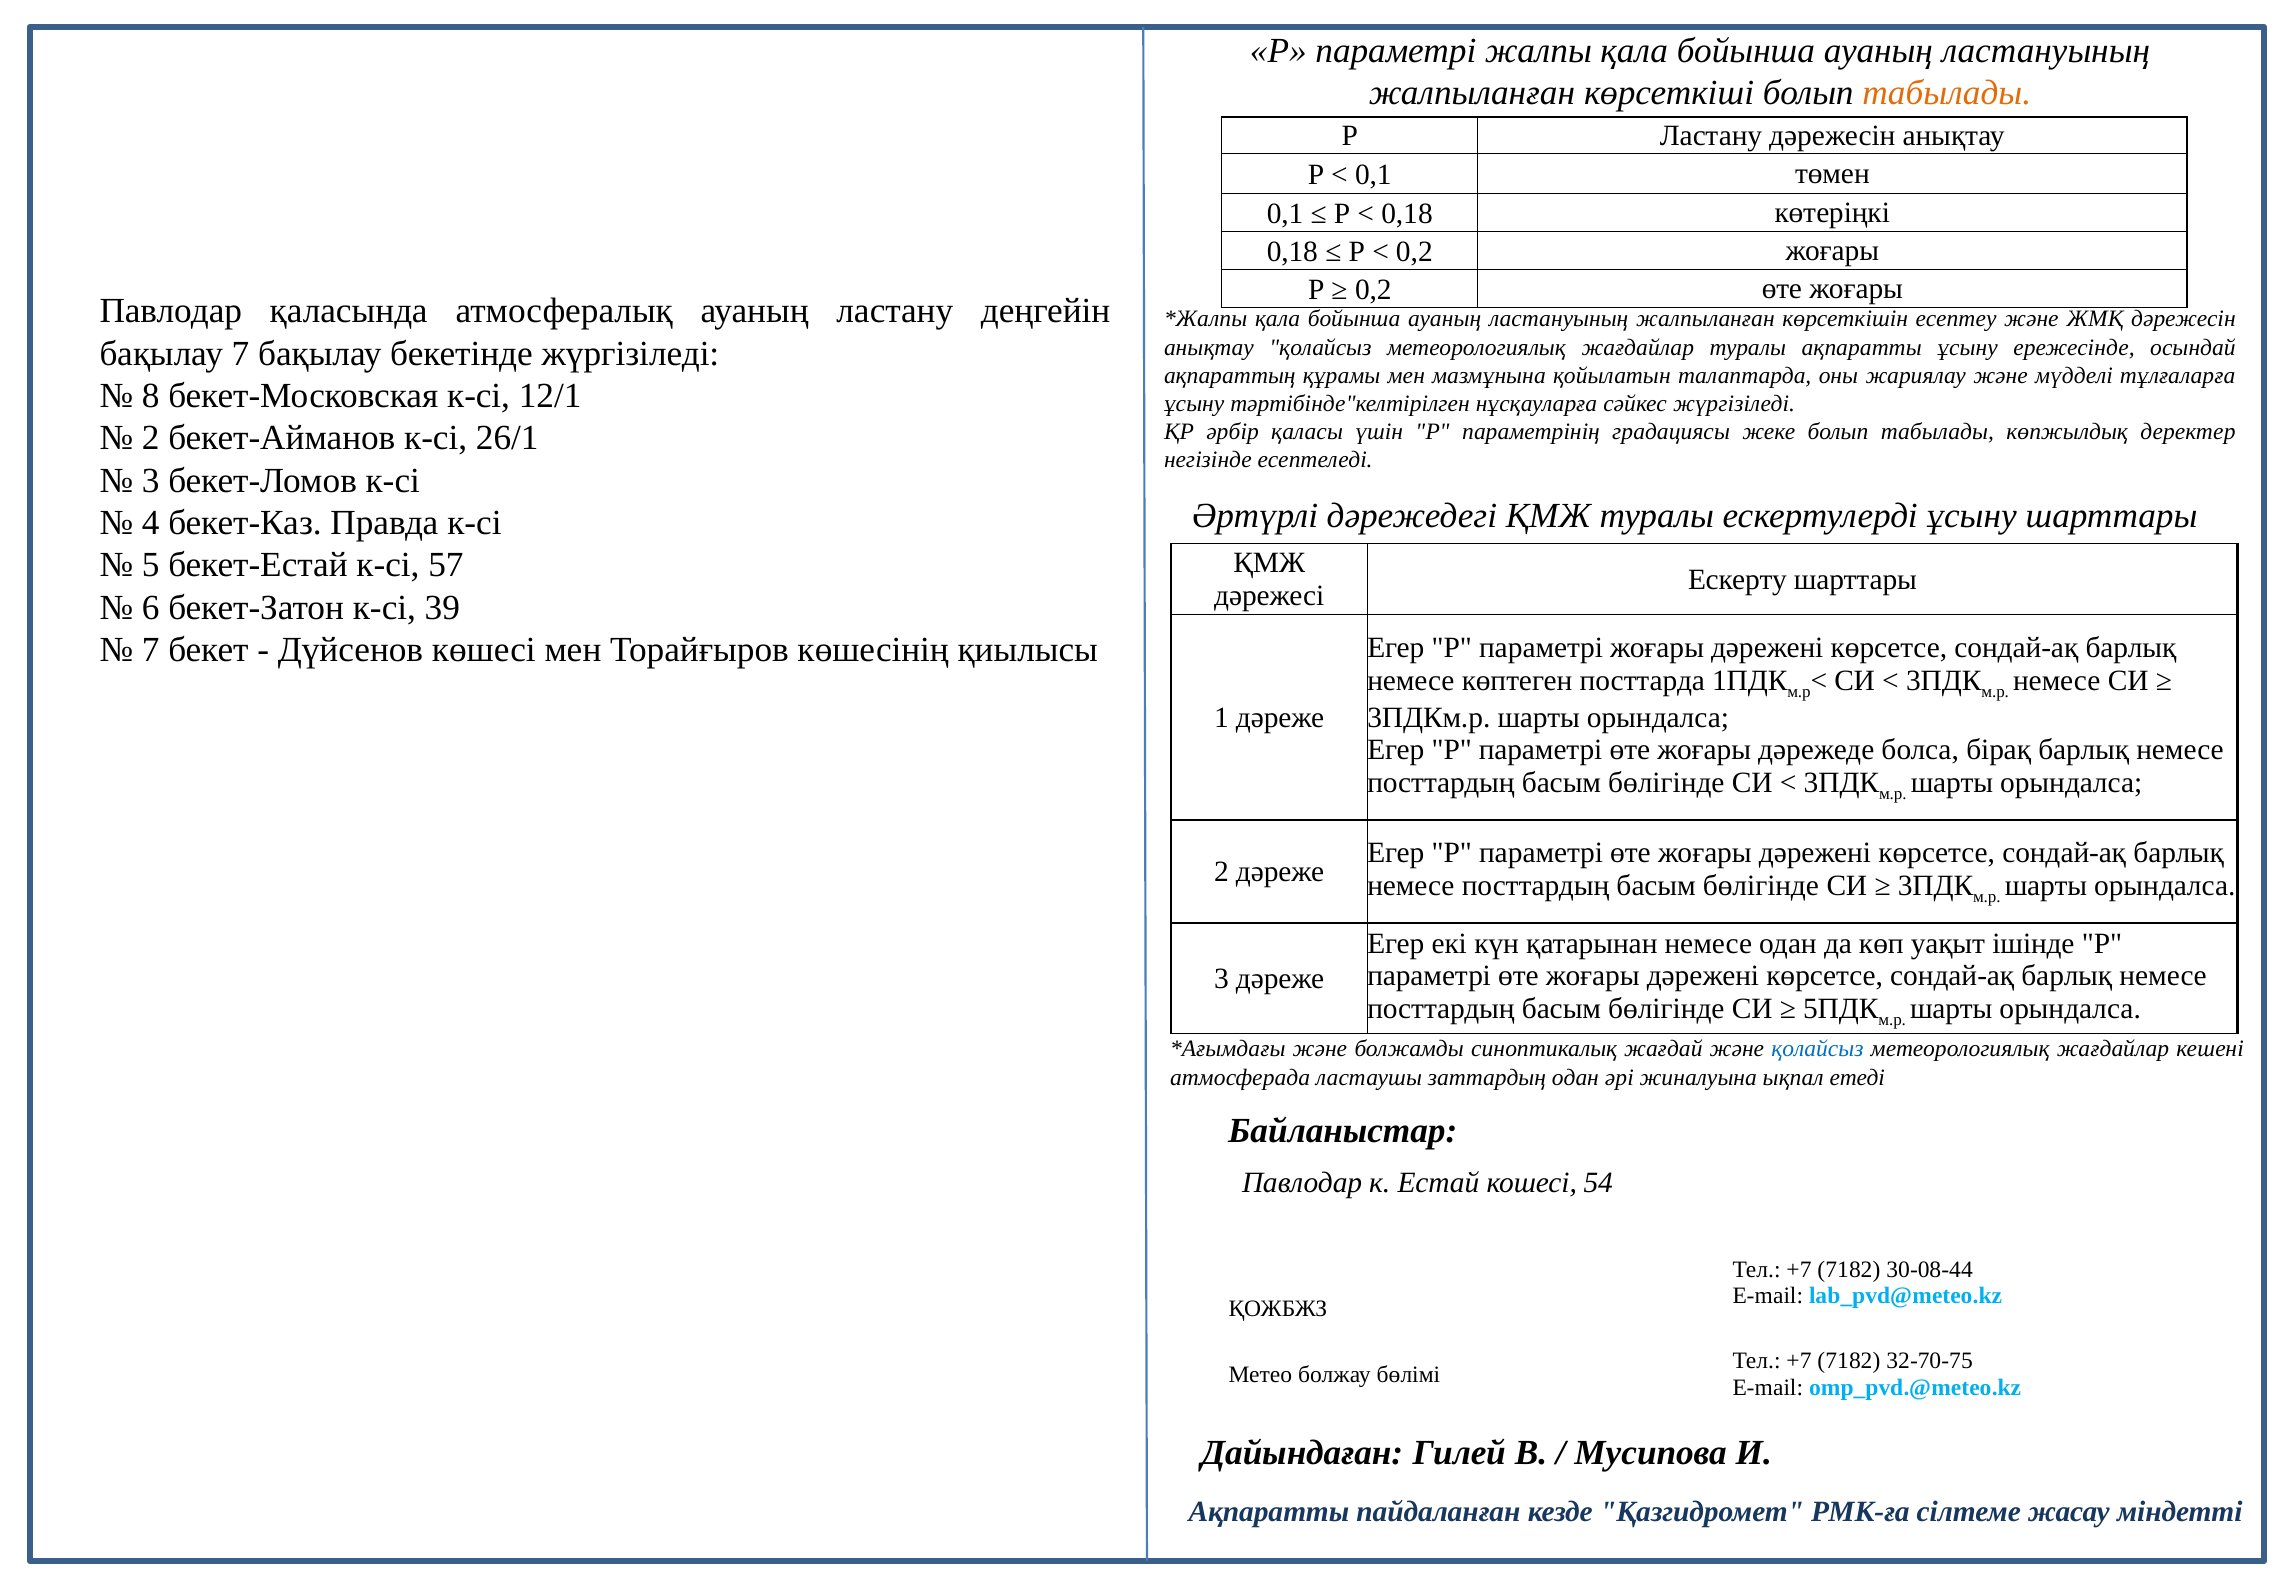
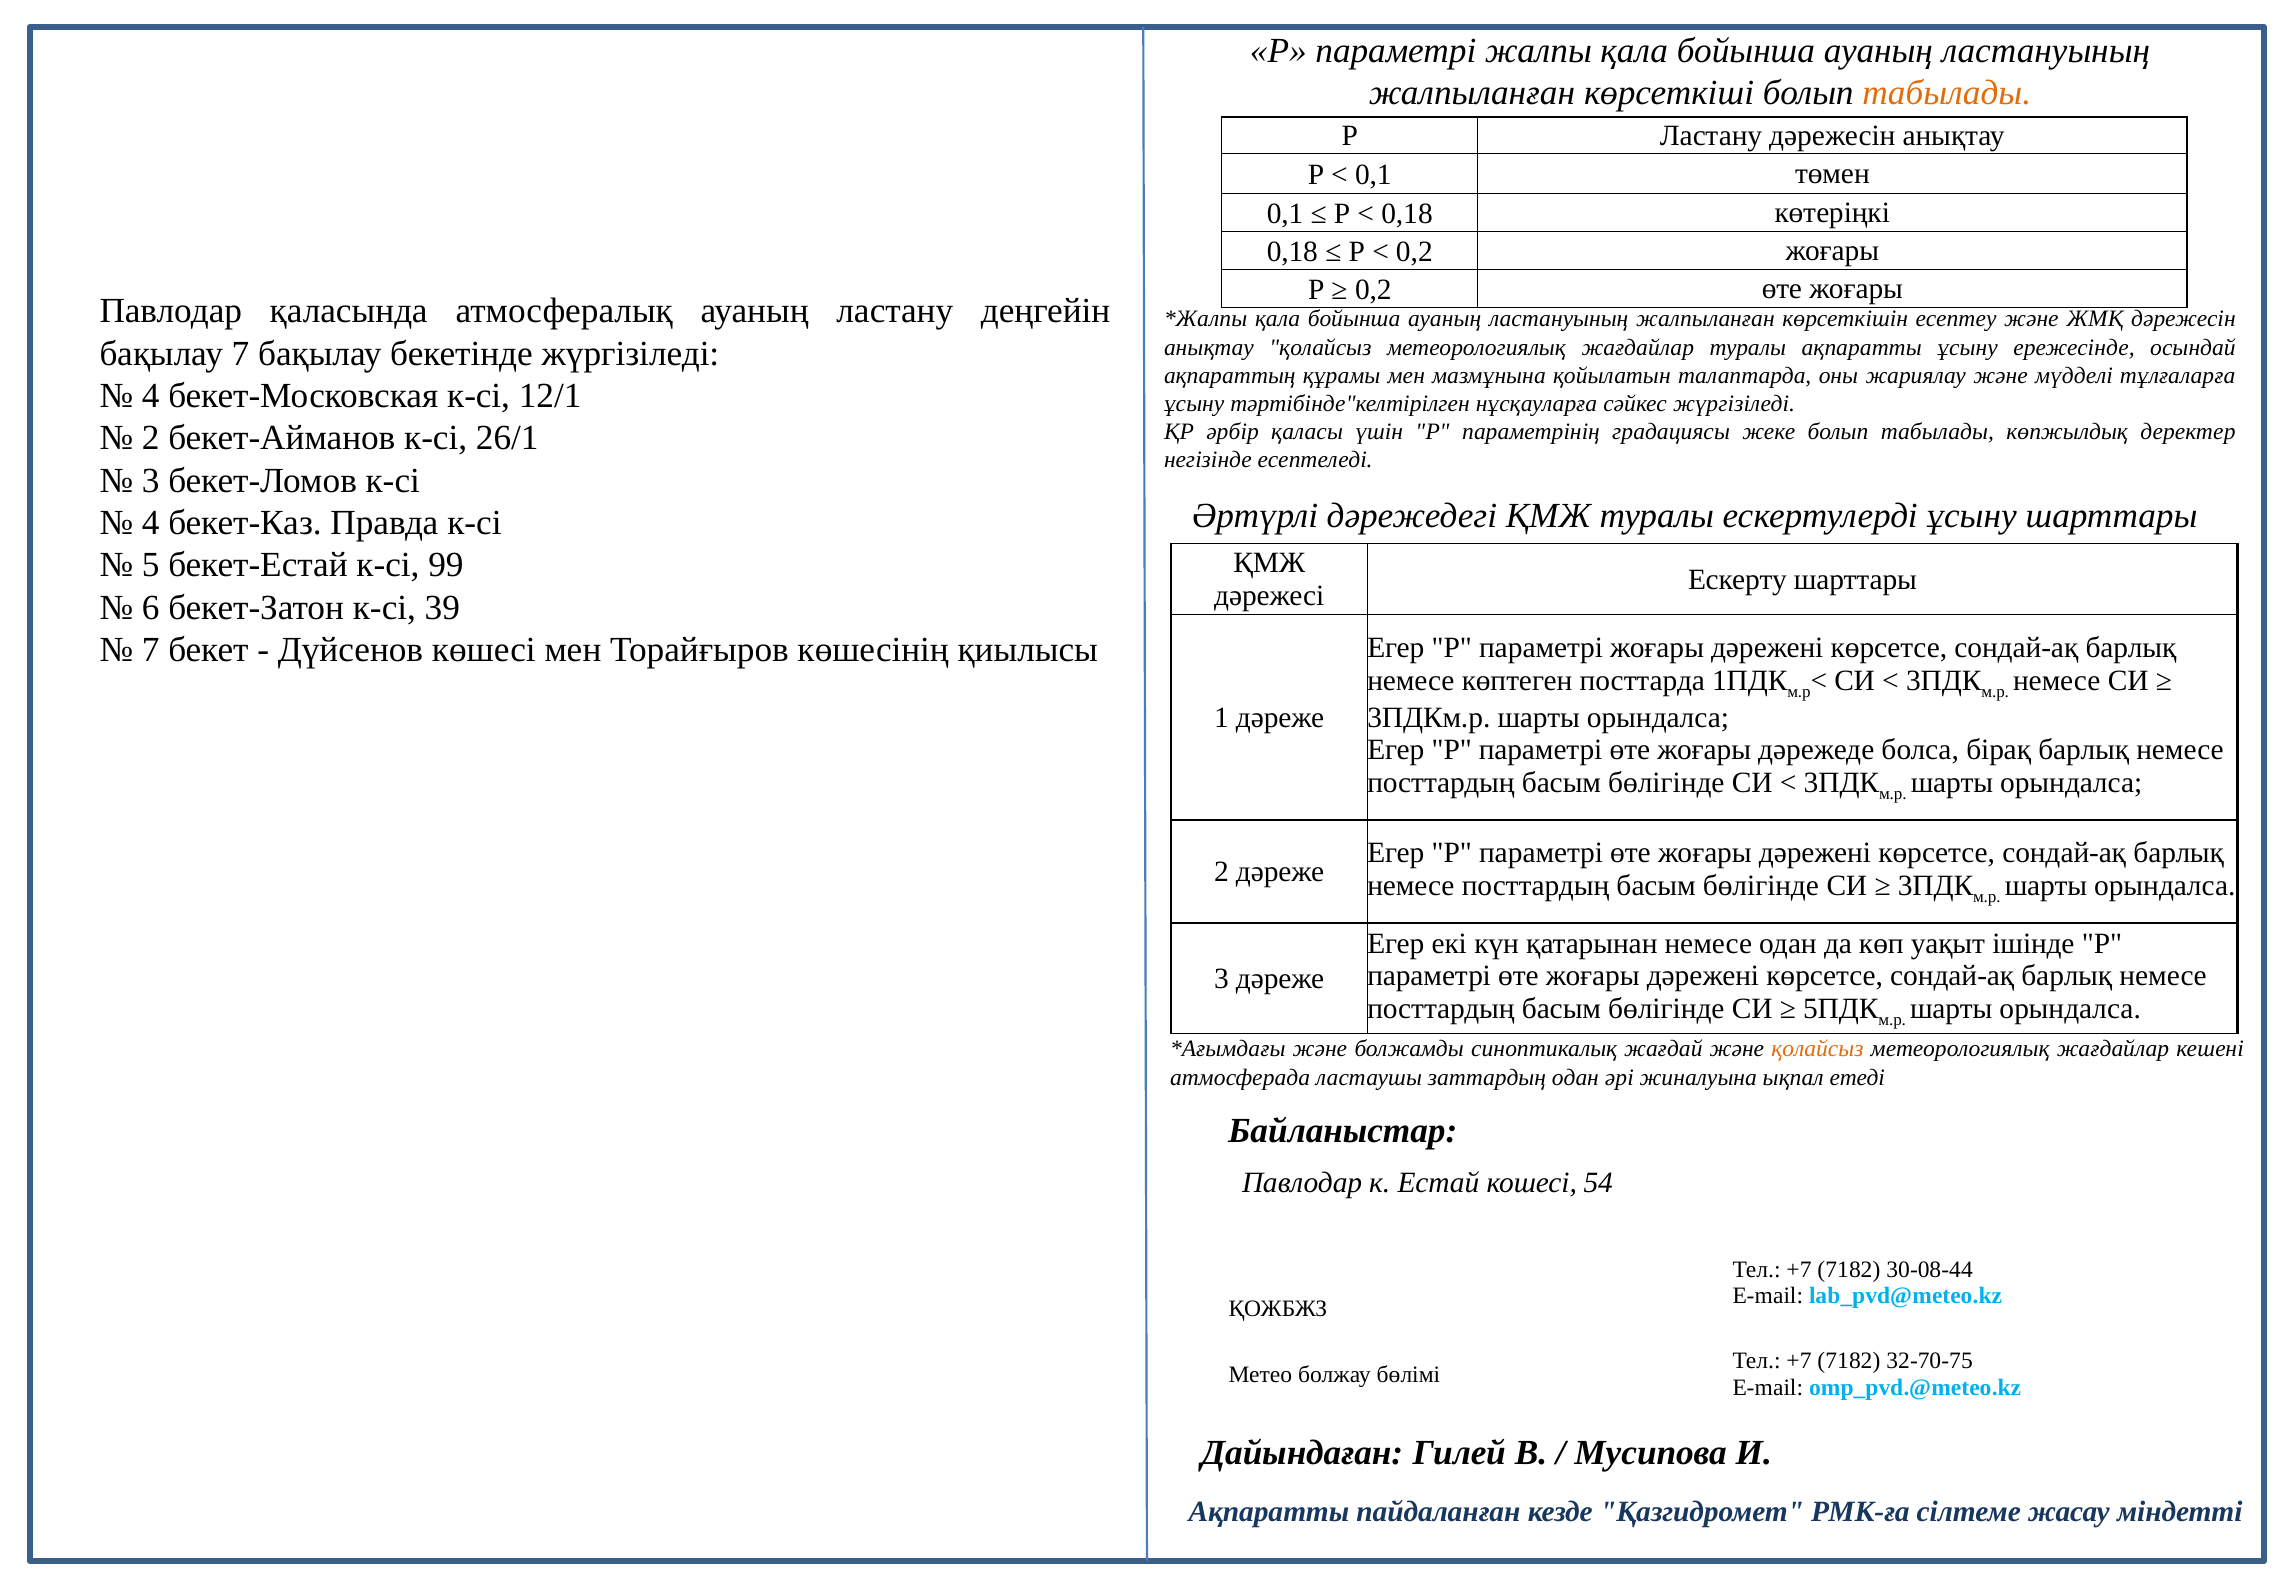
8 at (151, 396): 8 -> 4
57: 57 -> 99
қолайсыз at (1817, 1049) colour: blue -> orange
